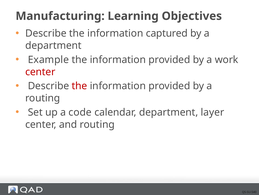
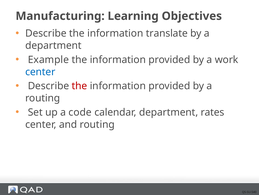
captured: captured -> translate
center at (40, 72) colour: red -> blue
layer: layer -> rates
